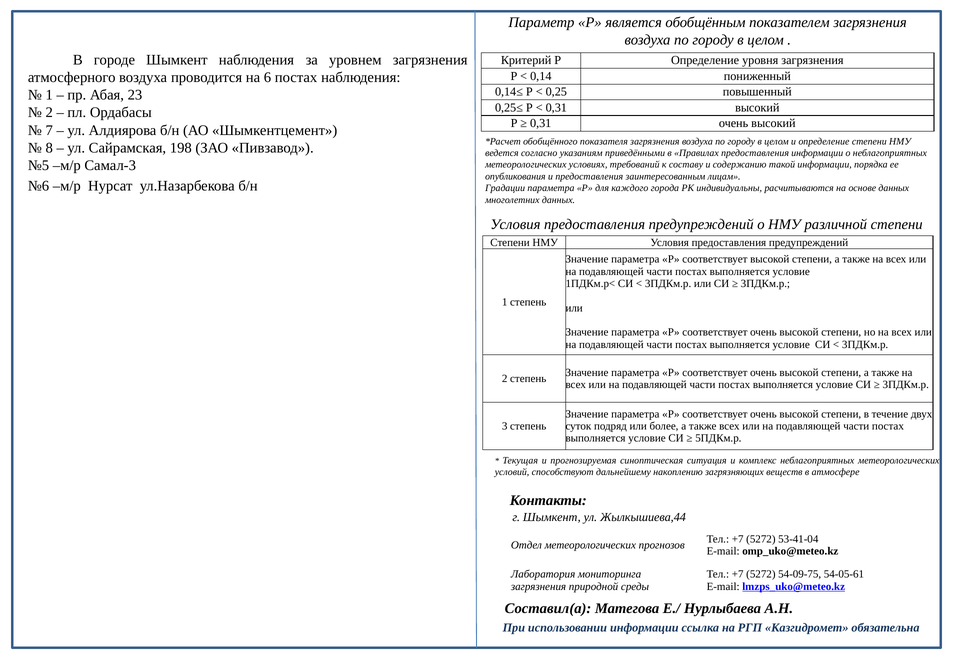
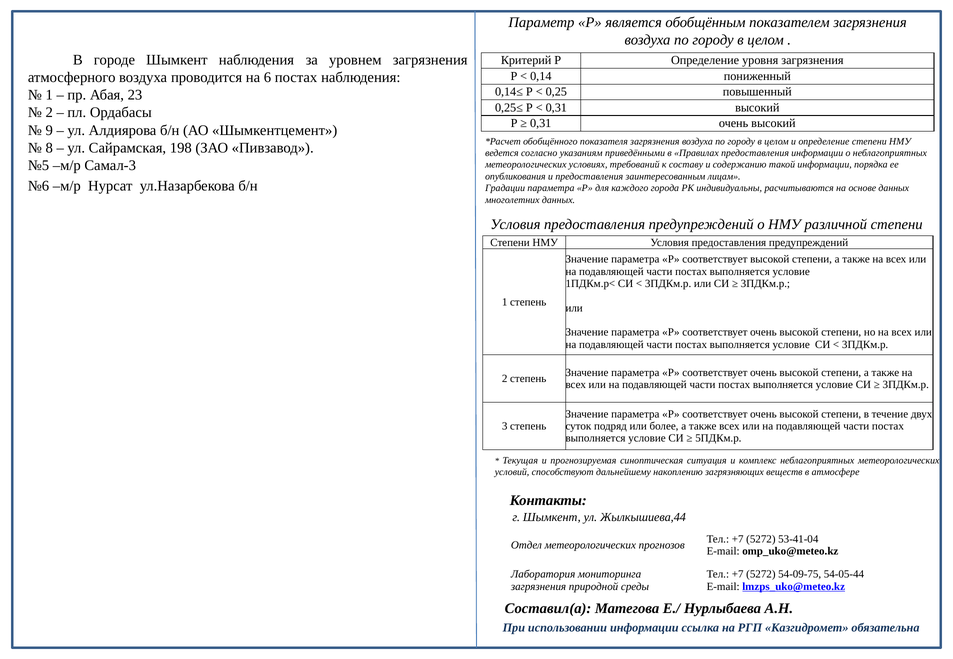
7: 7 -> 9
54-05-61: 54-05-61 -> 54-05-44
